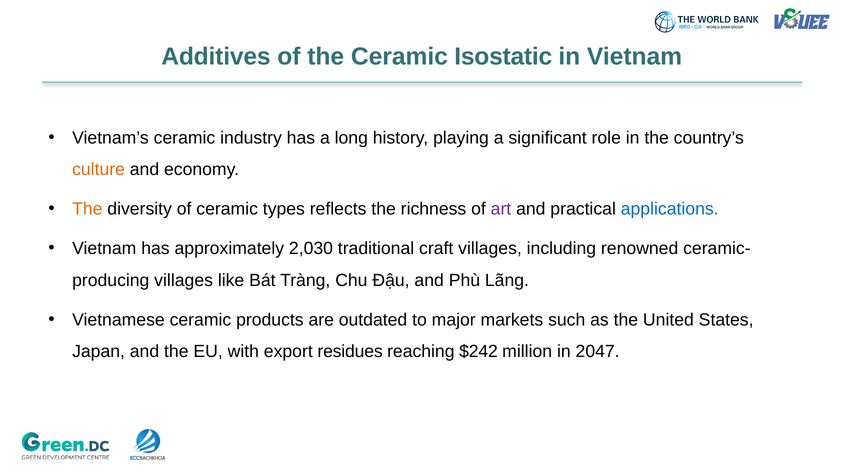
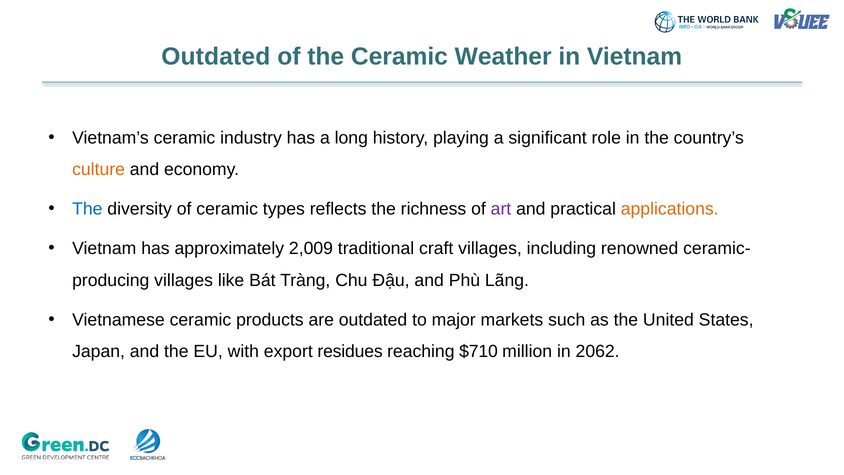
Additives at (216, 57): Additives -> Outdated
Isostatic: Isostatic -> Weather
The at (87, 209) colour: orange -> blue
applications colour: blue -> orange
2,030: 2,030 -> 2,009
$242: $242 -> $710
2047: 2047 -> 2062
